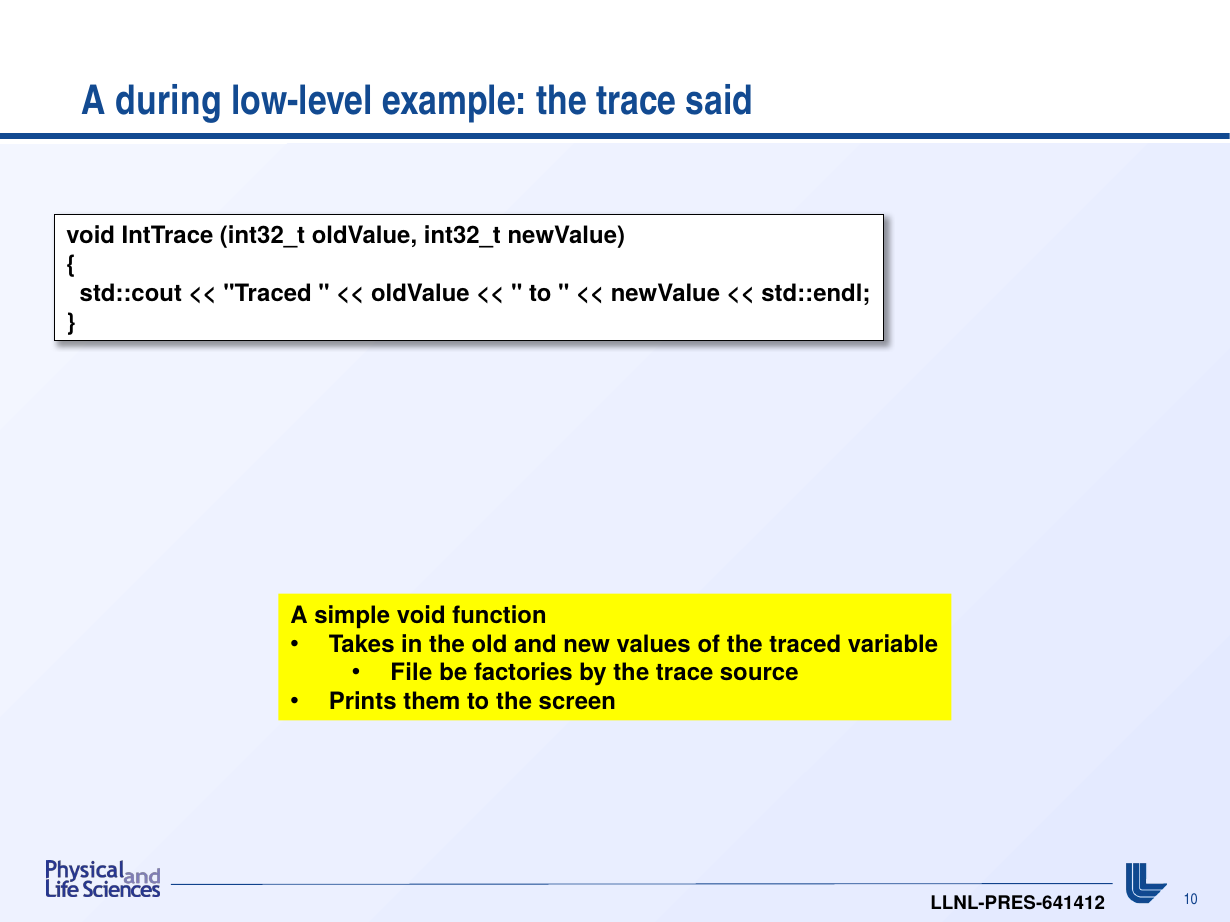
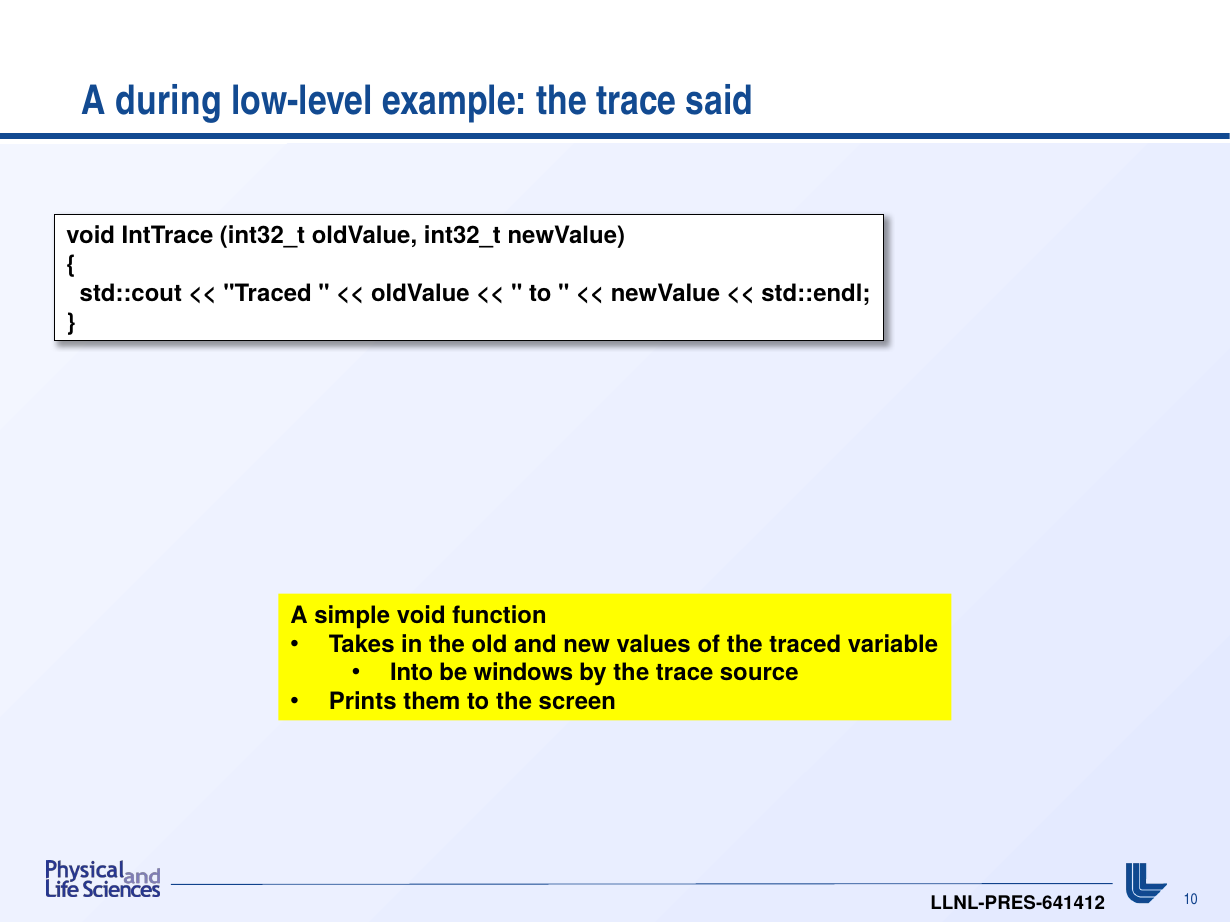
File: File -> Into
factories: factories -> windows
